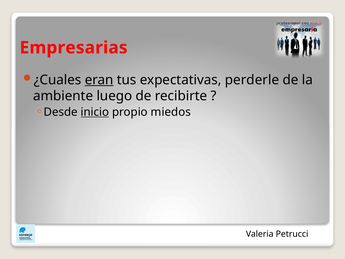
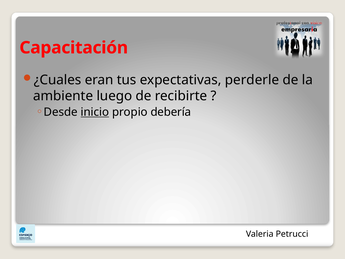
Empresarias: Empresarias -> Capacitación
eran underline: present -> none
miedos: miedos -> debería
